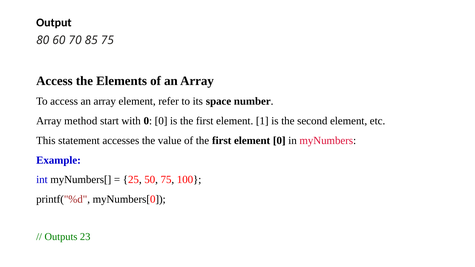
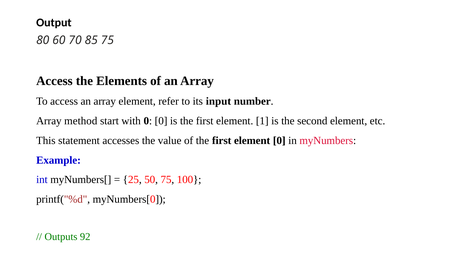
space: space -> input
23: 23 -> 92
